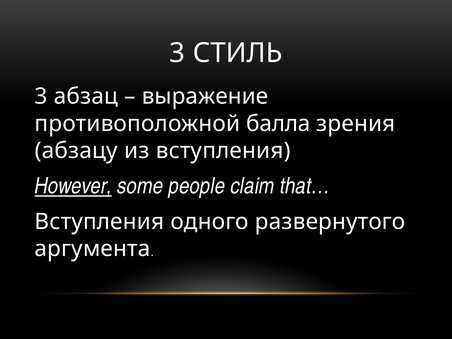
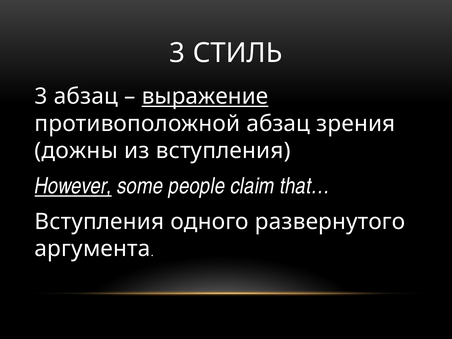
выражение underline: none -> present
противоположной балла: балла -> абзац
абзацу: абзацу -> дожны
